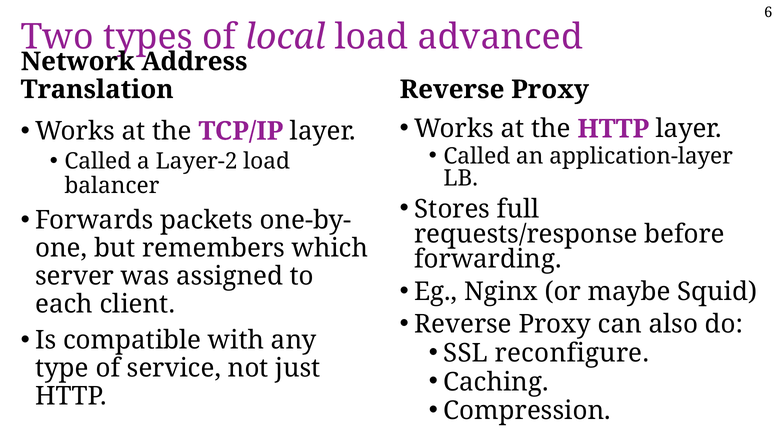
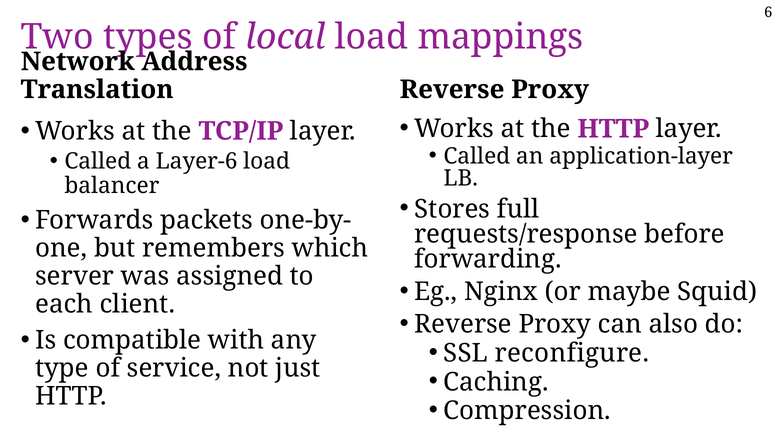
advanced: advanced -> mappings
Layer-2: Layer-2 -> Layer-6
